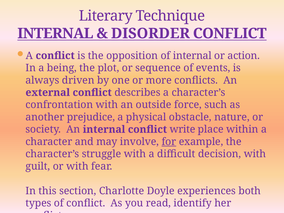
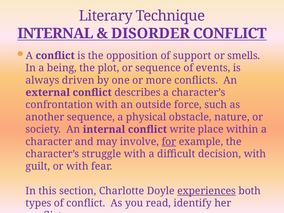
of internal: internal -> support
action: action -> smells
another prejudice: prejudice -> sequence
experiences underline: none -> present
